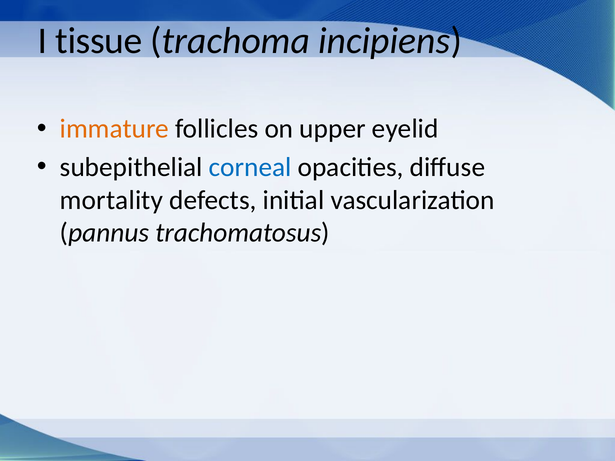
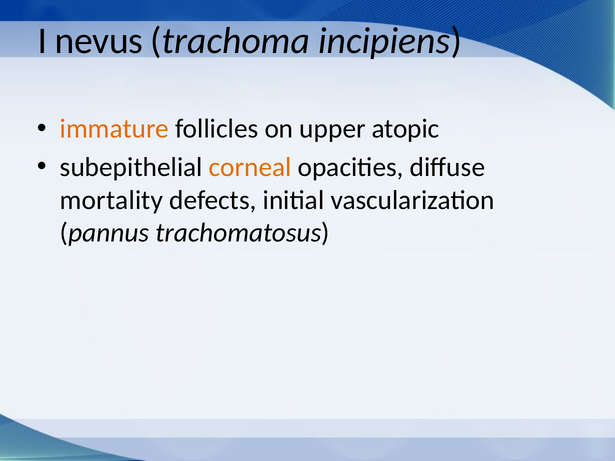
tissue: tissue -> nevus
eyelid: eyelid -> atopic
corneal colour: blue -> orange
